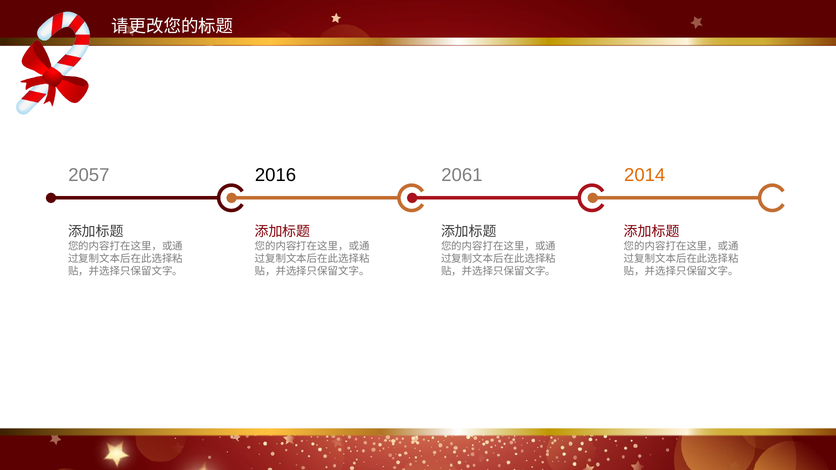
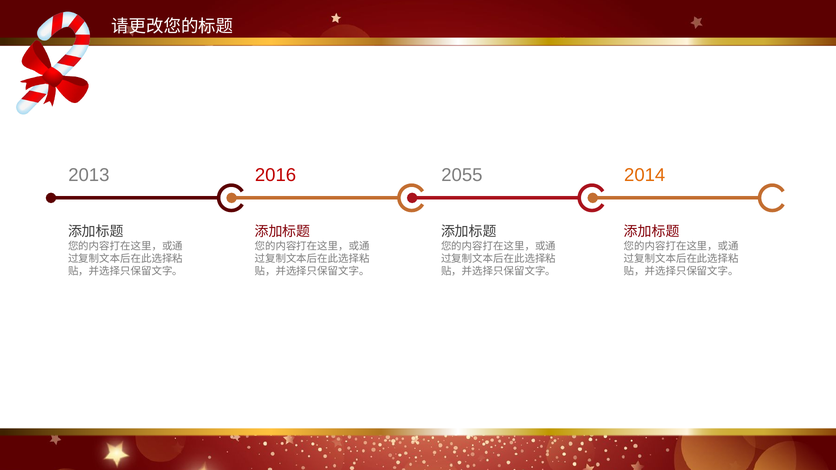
2057: 2057 -> 2013
2016 colour: black -> red
2061: 2061 -> 2055
